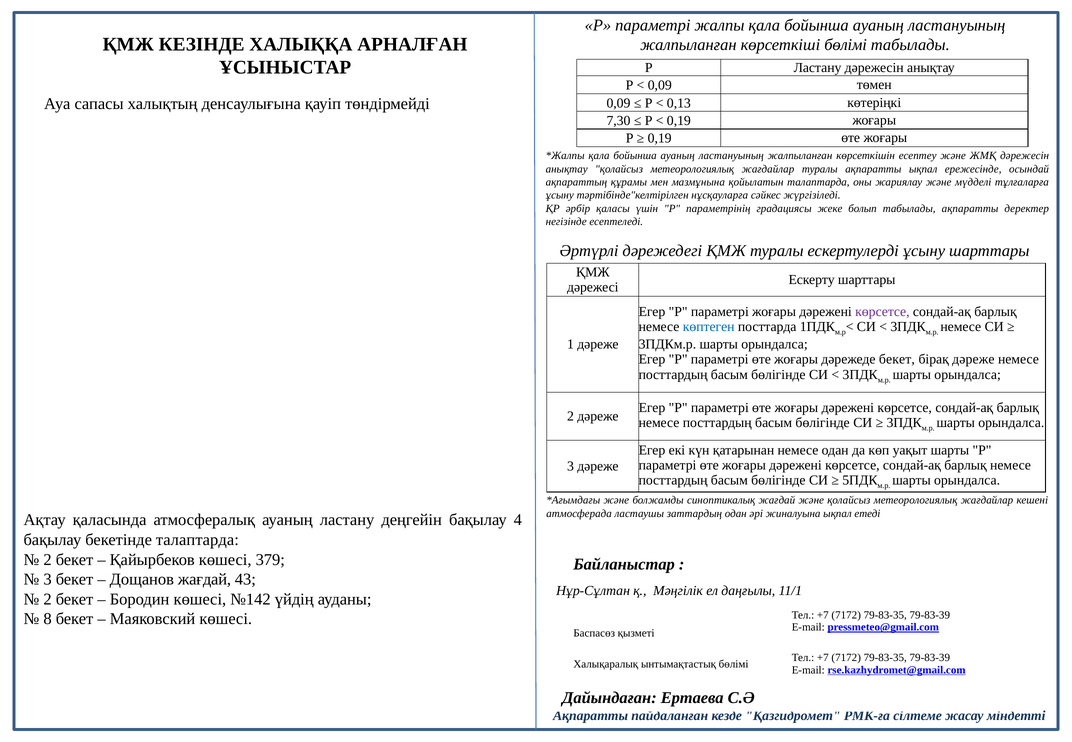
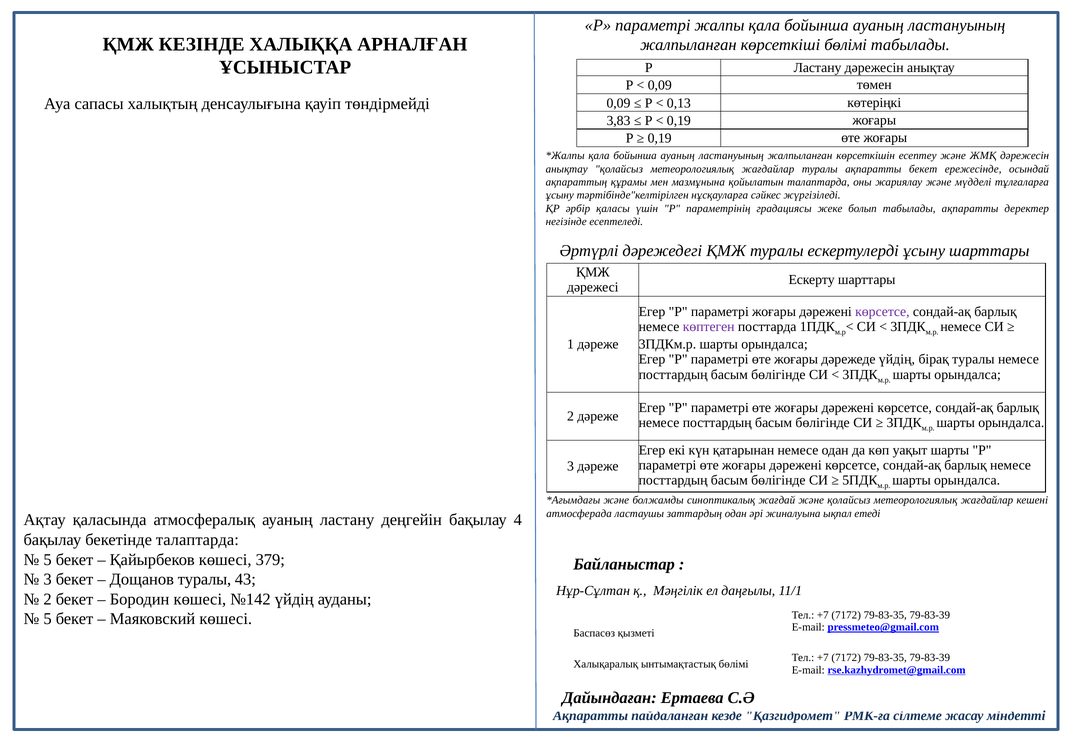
7,30: 7,30 -> 3,83
ақпаратты ықпал: ықпал -> бекет
көптеген colour: blue -> purple
дәрежеде бекет: бекет -> үйдің
бірақ дәреже: дәреже -> туралы
2 at (48, 560): 2 -> 5
Дощанов жағдай: жағдай -> туралы
8 at (48, 619): 8 -> 5
